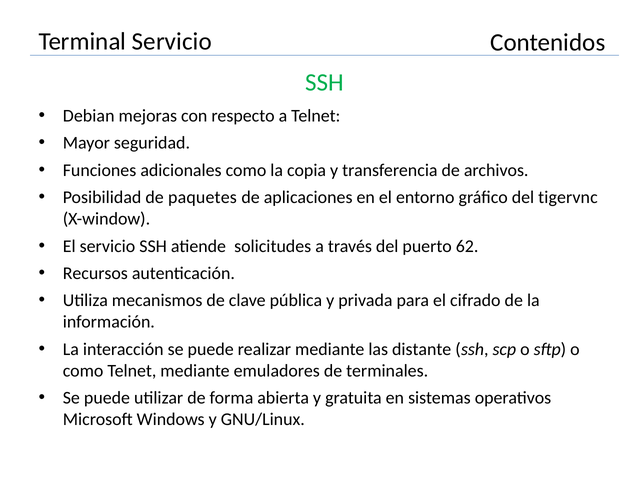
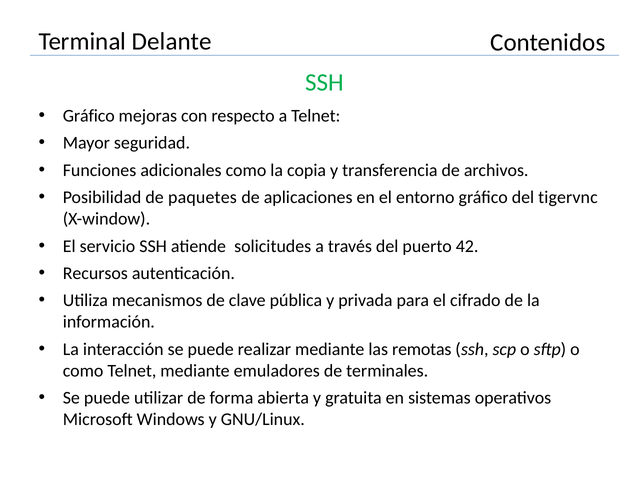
Terminal Servicio: Servicio -> Delante
Debian at (89, 116): Debian -> Gráfico
62: 62 -> 42
distante: distante -> remotas
